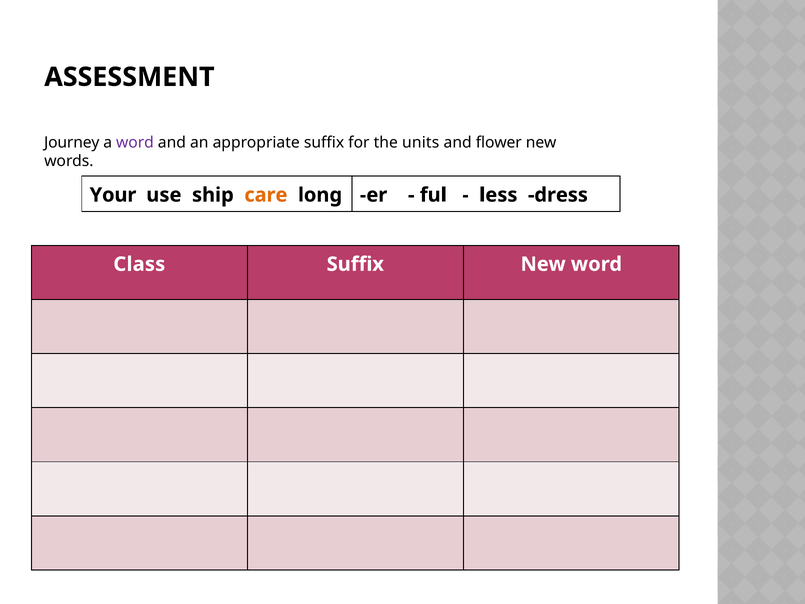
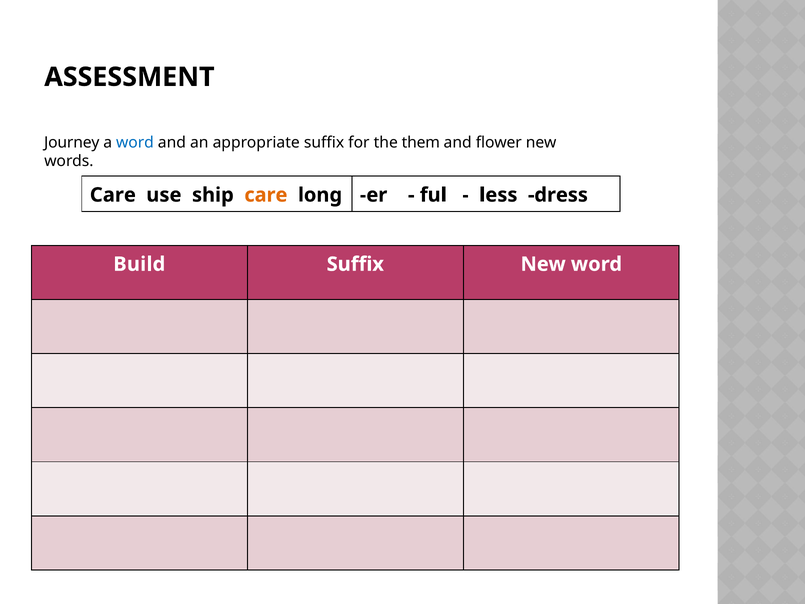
word at (135, 142) colour: purple -> blue
units: units -> them
Your at (113, 195): Your -> Care
Class: Class -> Build
